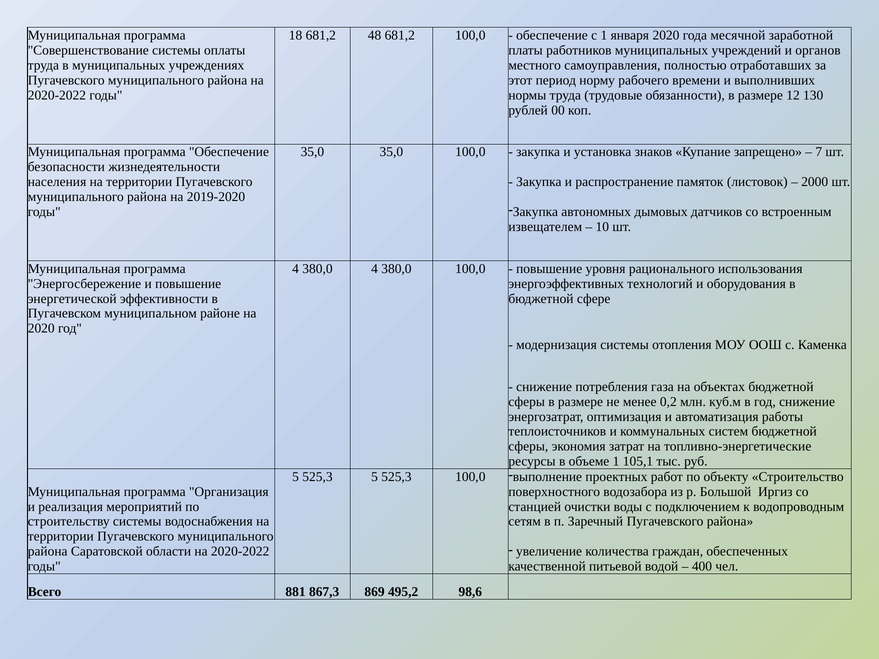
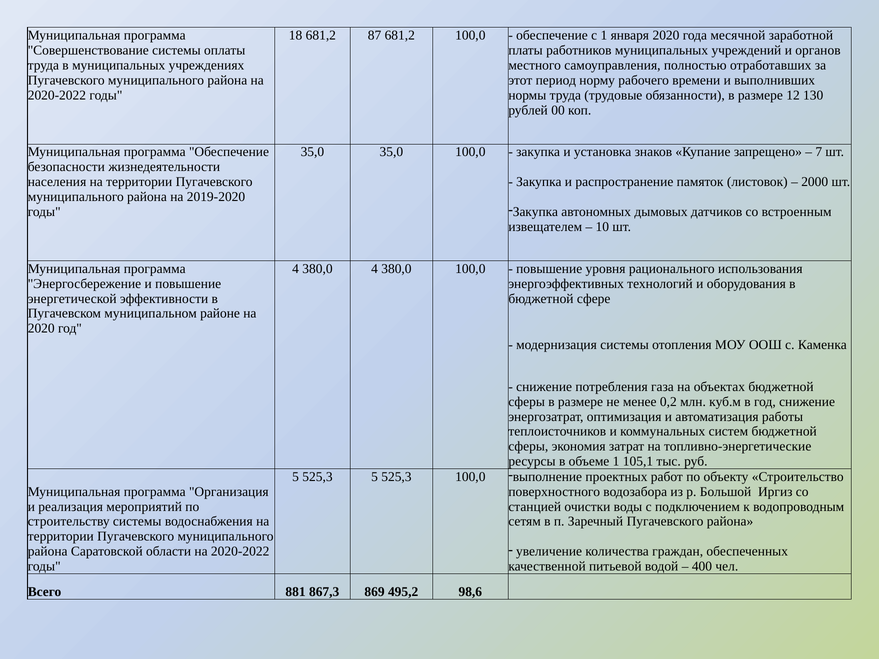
48: 48 -> 87
